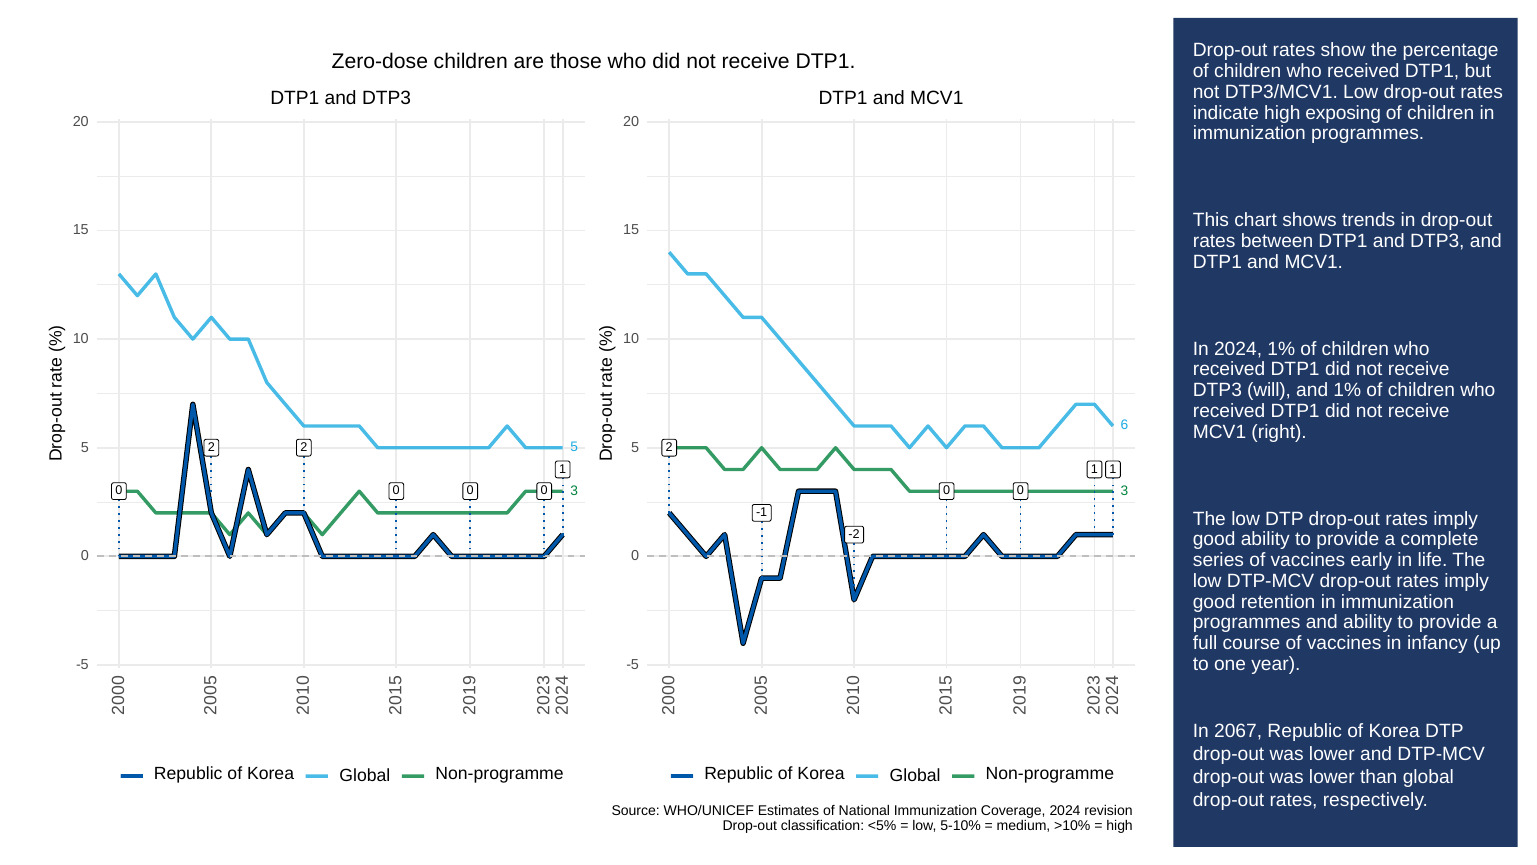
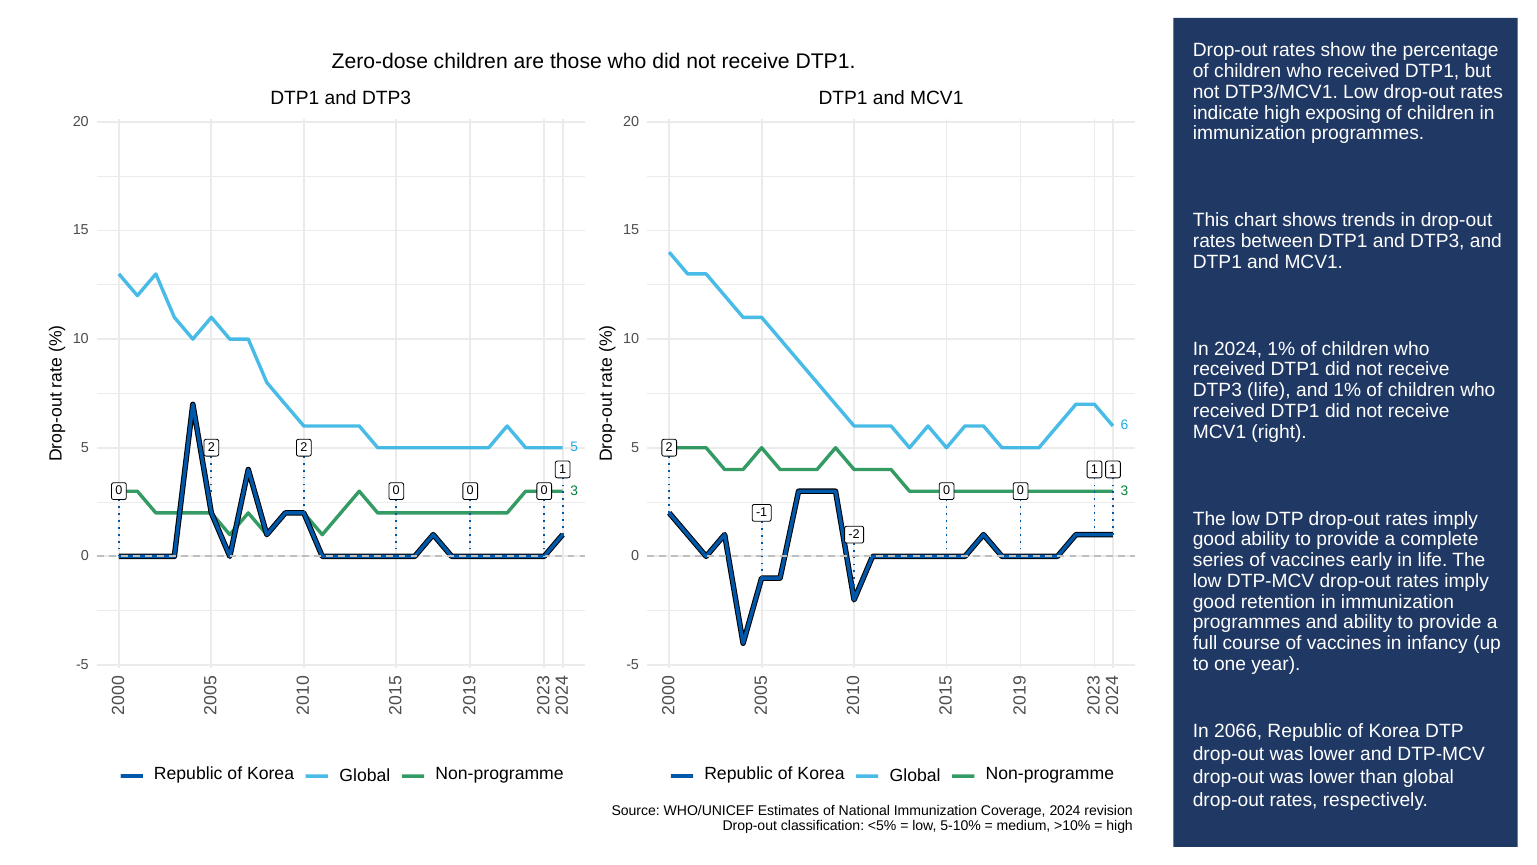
DTP3 will: will -> life
2067: 2067 -> 2066
